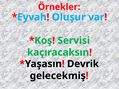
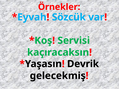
Oluşur: Oluşur -> Sözcük
